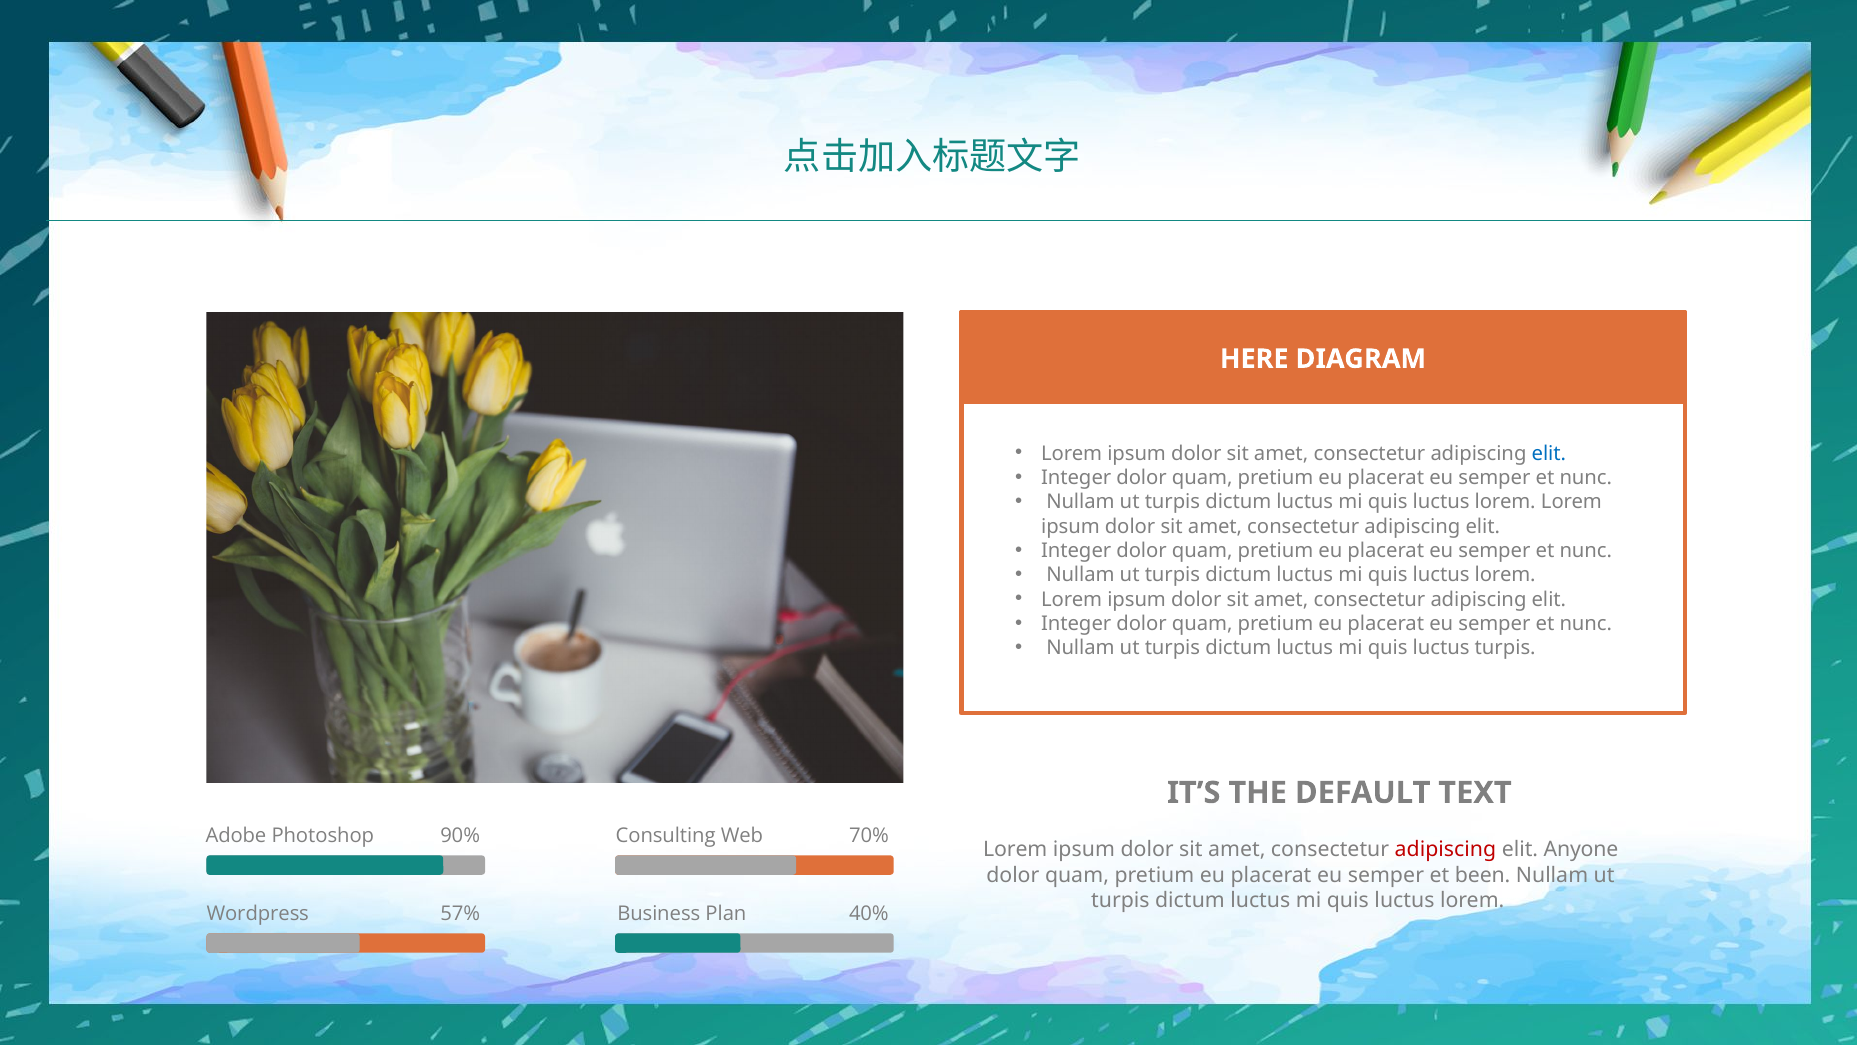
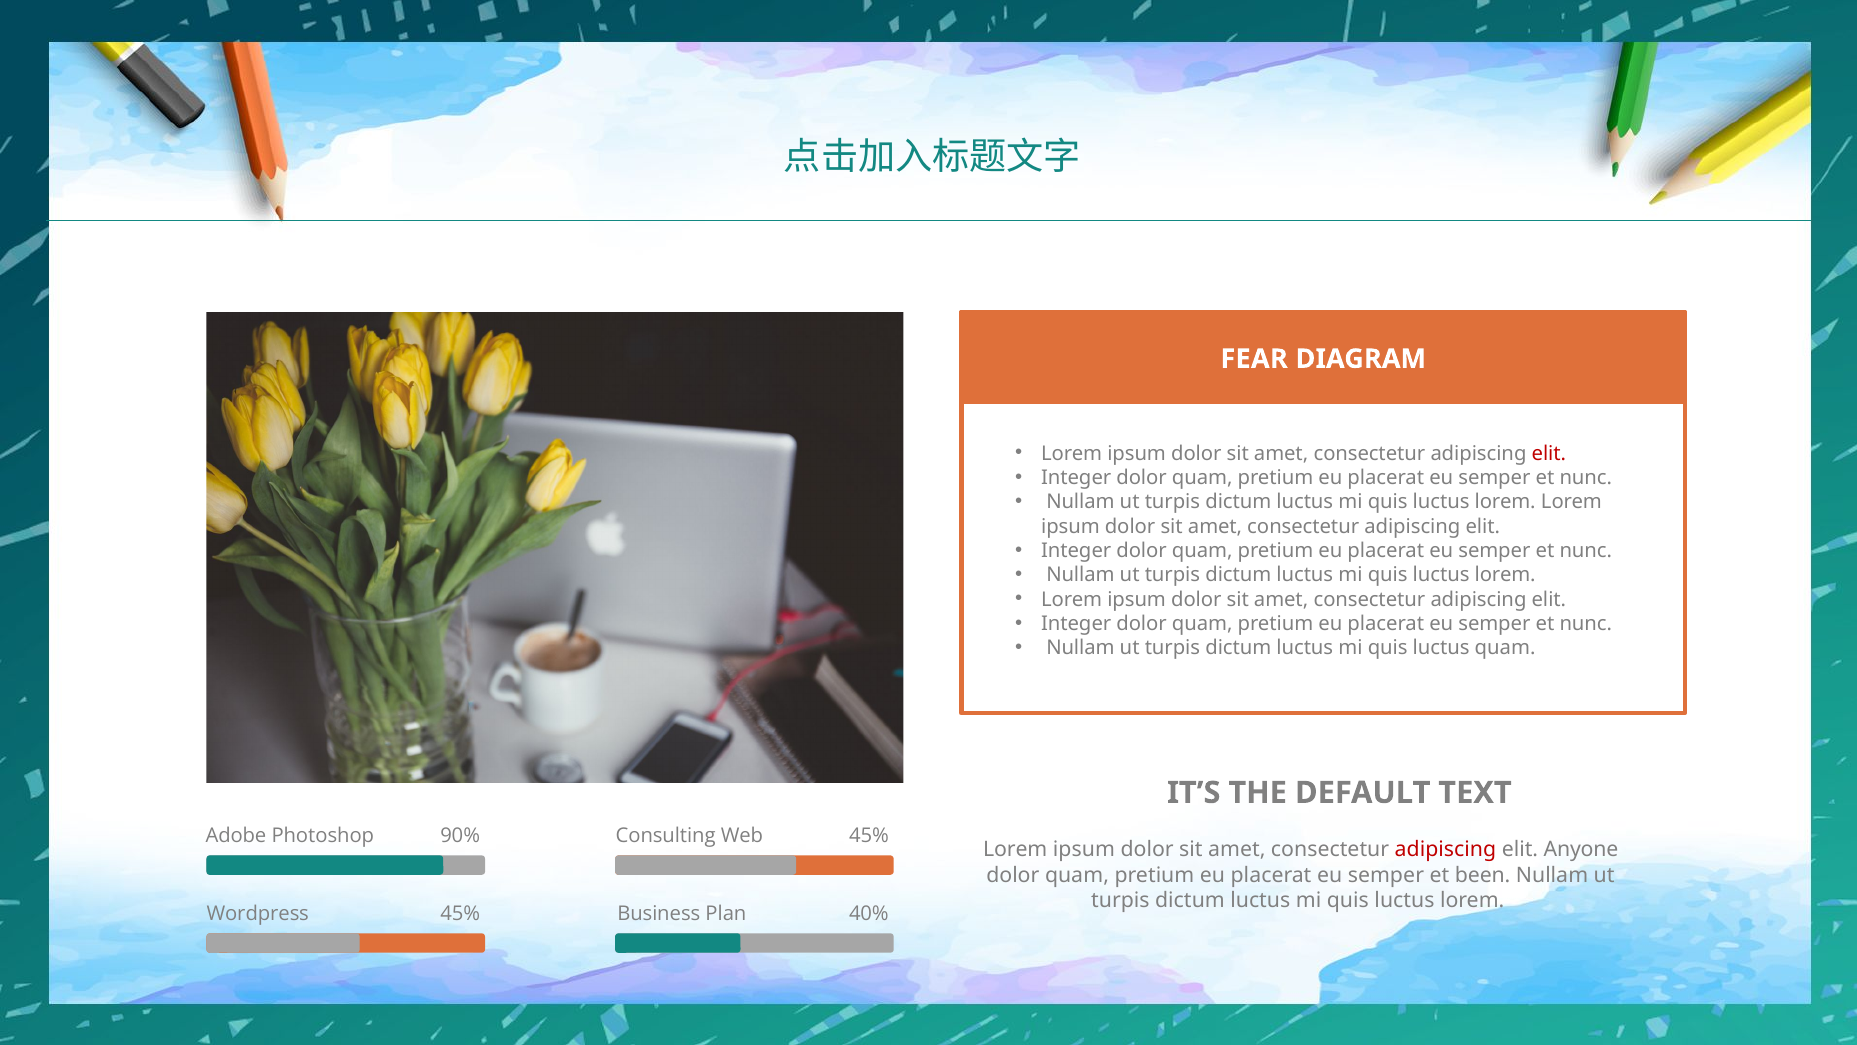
HERE: HERE -> FEAR
elit at (1549, 453) colour: blue -> red
luctus turpis: turpis -> quam
Web 70%: 70% -> 45%
Wordpress 57%: 57% -> 45%
